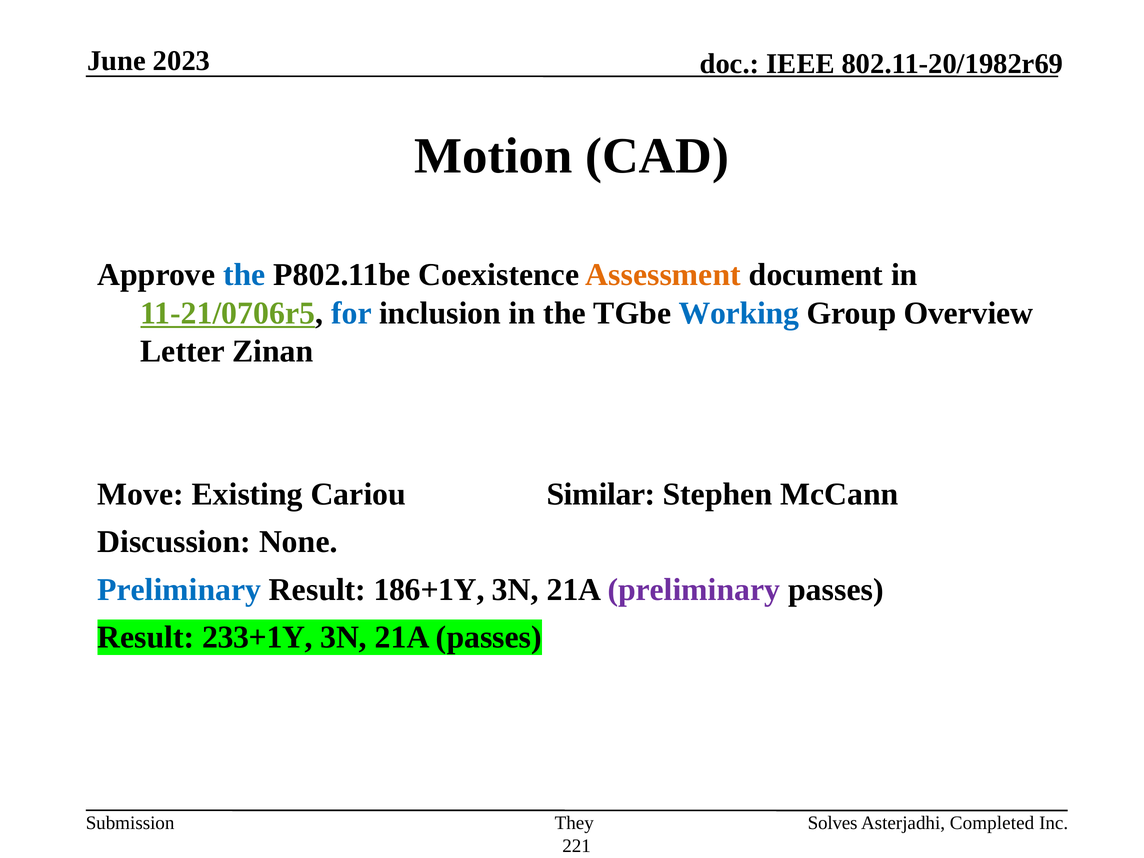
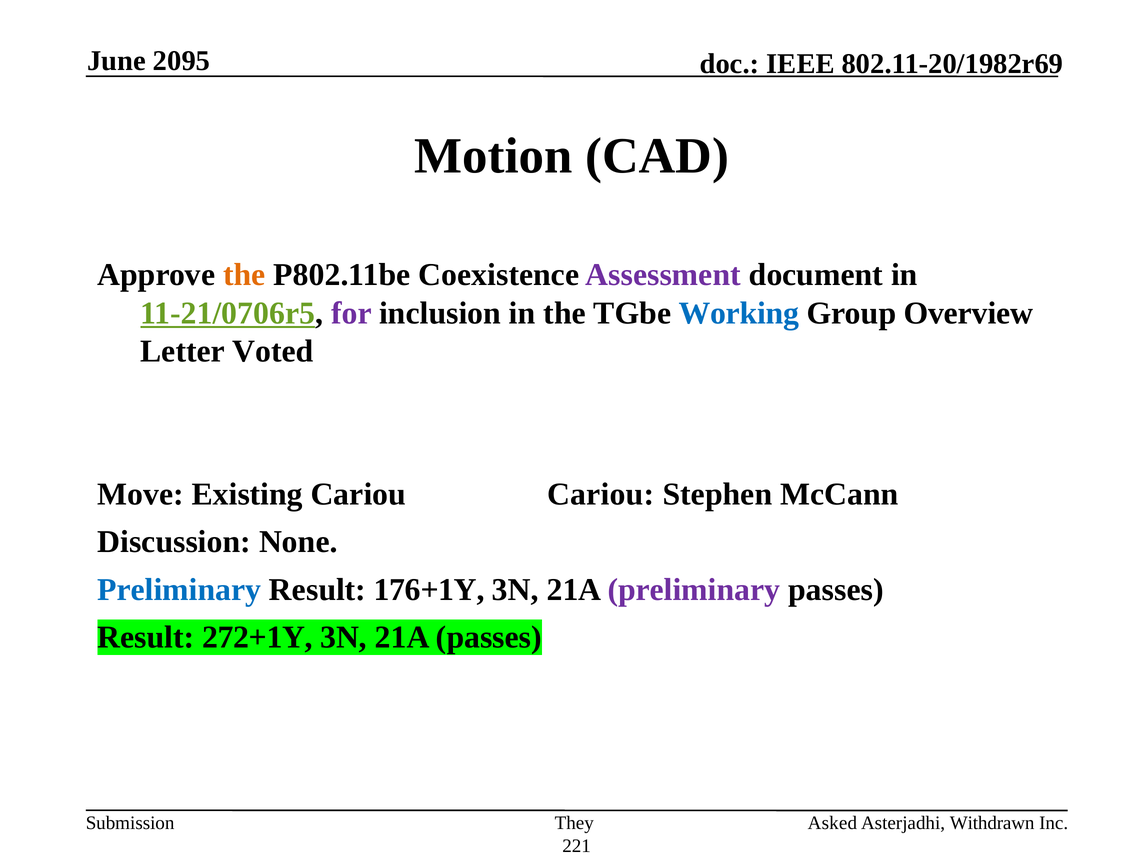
2023: 2023 -> 2095
the at (244, 275) colour: blue -> orange
Assessment colour: orange -> purple
for colour: blue -> purple
Zinan: Zinan -> Voted
Cariou Similar: Similar -> Cariou
186+1Y: 186+1Y -> 176+1Y
233+1Y: 233+1Y -> 272+1Y
Solves: Solves -> Asked
Completed: Completed -> Withdrawn
